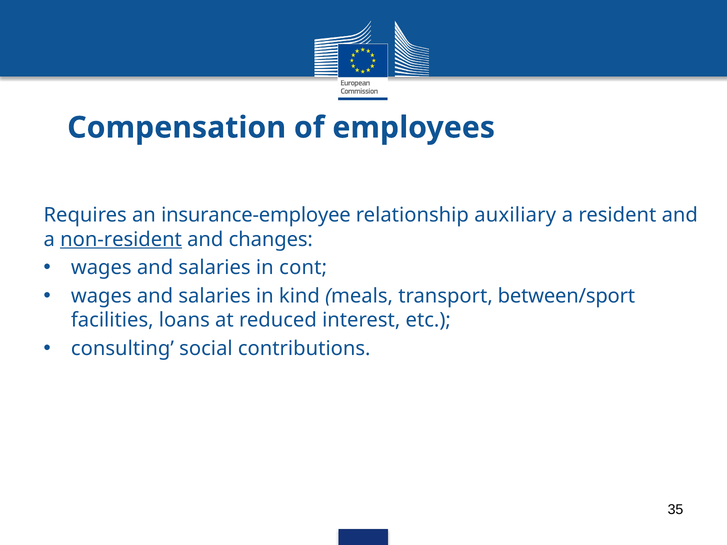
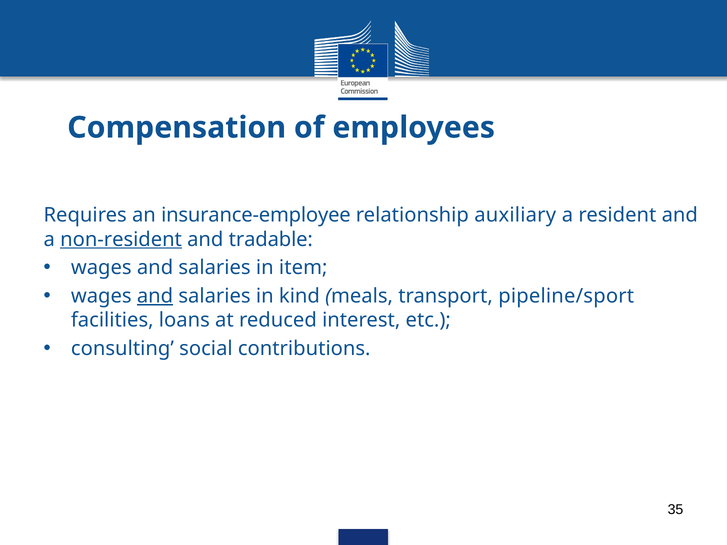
changes: changes -> tradable
cont: cont -> item
and at (155, 296) underline: none -> present
between/sport: between/sport -> pipeline/sport
